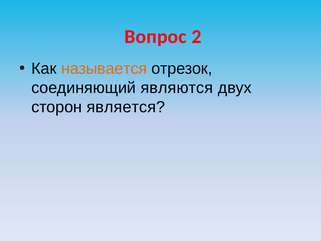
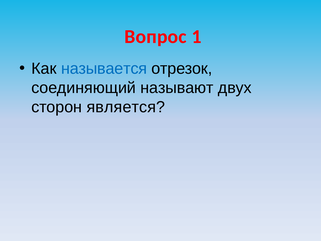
2: 2 -> 1
называется colour: orange -> blue
являются: являются -> называют
